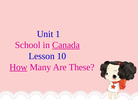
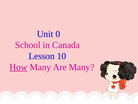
1: 1 -> 0
Canada underline: present -> none
Are These: These -> Many
